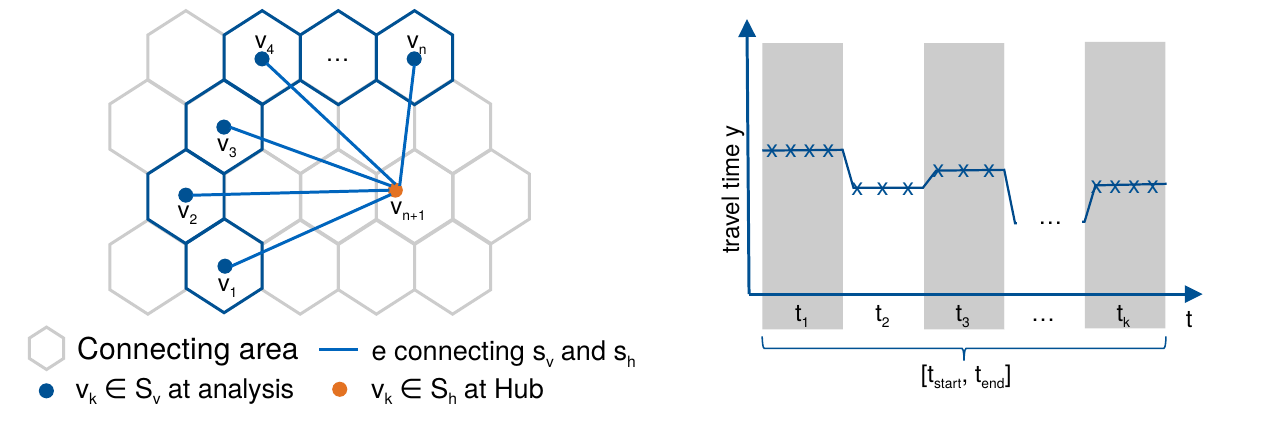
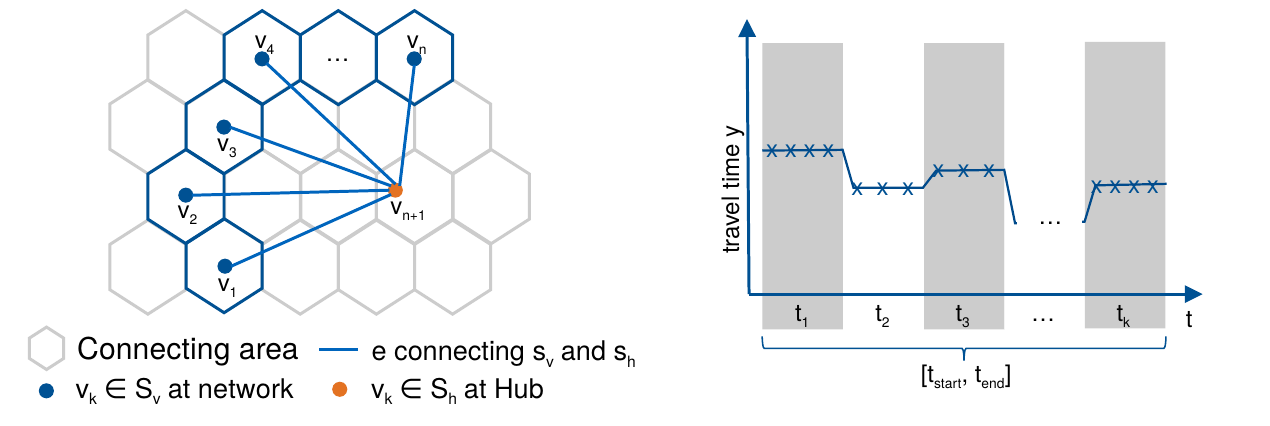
analysis: analysis -> network
